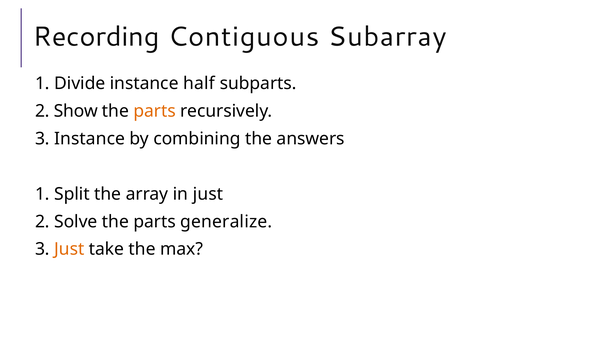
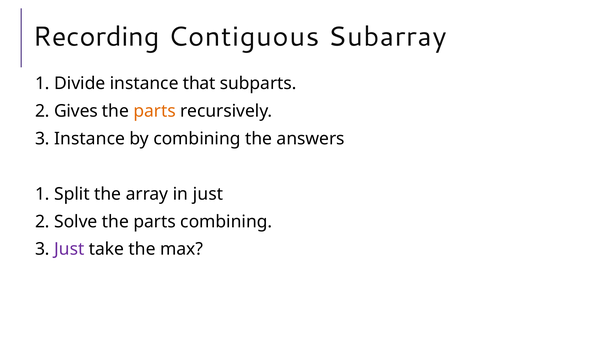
half: half -> that
Show: Show -> Gives
parts generalize: generalize -> combining
Just at (69, 249) colour: orange -> purple
